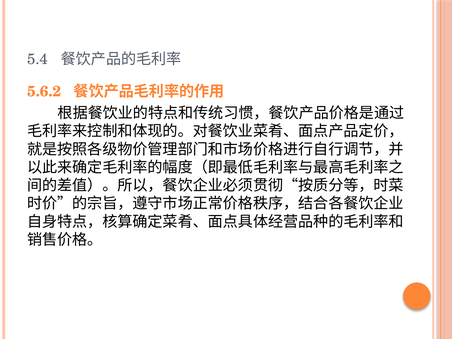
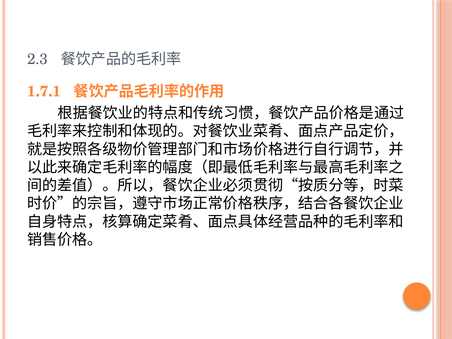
5.4: 5.4 -> 2.3
5.6.2: 5.6.2 -> 1.7.1
